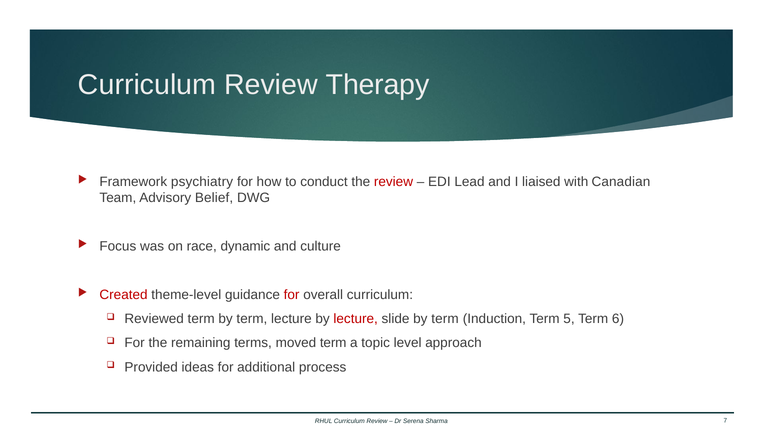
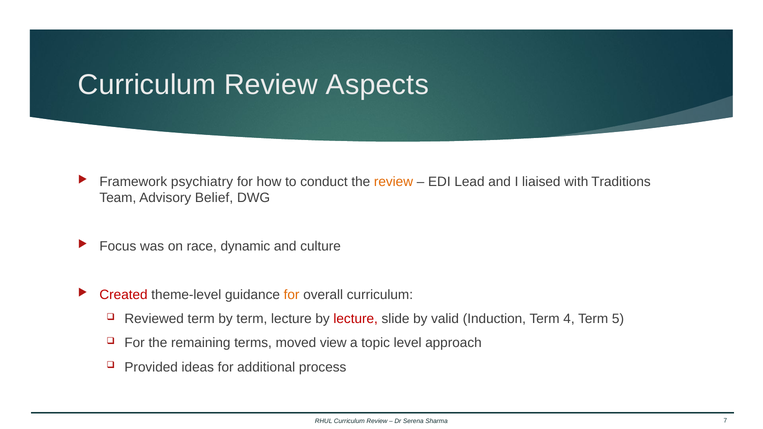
Therapy: Therapy -> Aspects
review at (393, 182) colour: red -> orange
Canadian: Canadian -> Traditions
for at (292, 295) colour: red -> orange
slide by term: term -> valid
5: 5 -> 4
6: 6 -> 5
moved term: term -> view
